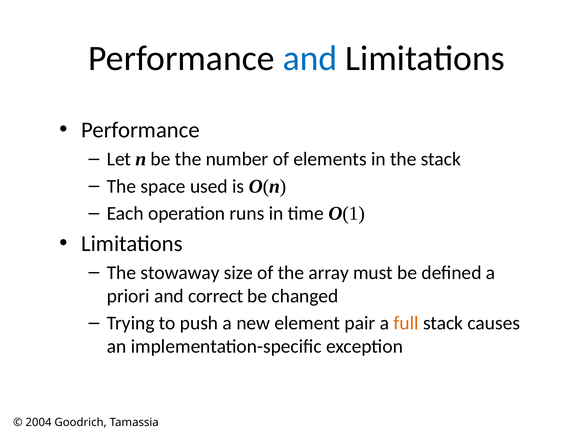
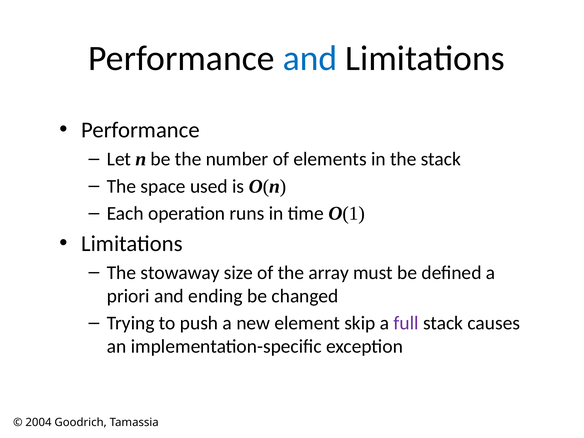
correct: correct -> ending
pair: pair -> skip
full colour: orange -> purple
